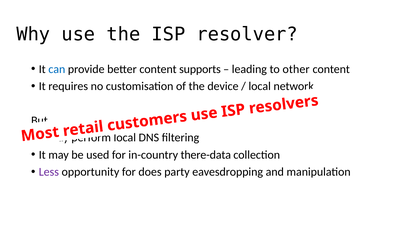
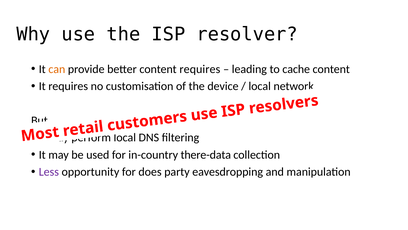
can colour: blue -> orange
content supports: supports -> requires
other: other -> cache
